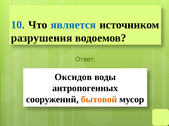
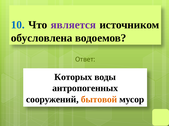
является colour: blue -> purple
разрушения: разрушения -> обусловлена
Оксидов: Оксидов -> Которых
